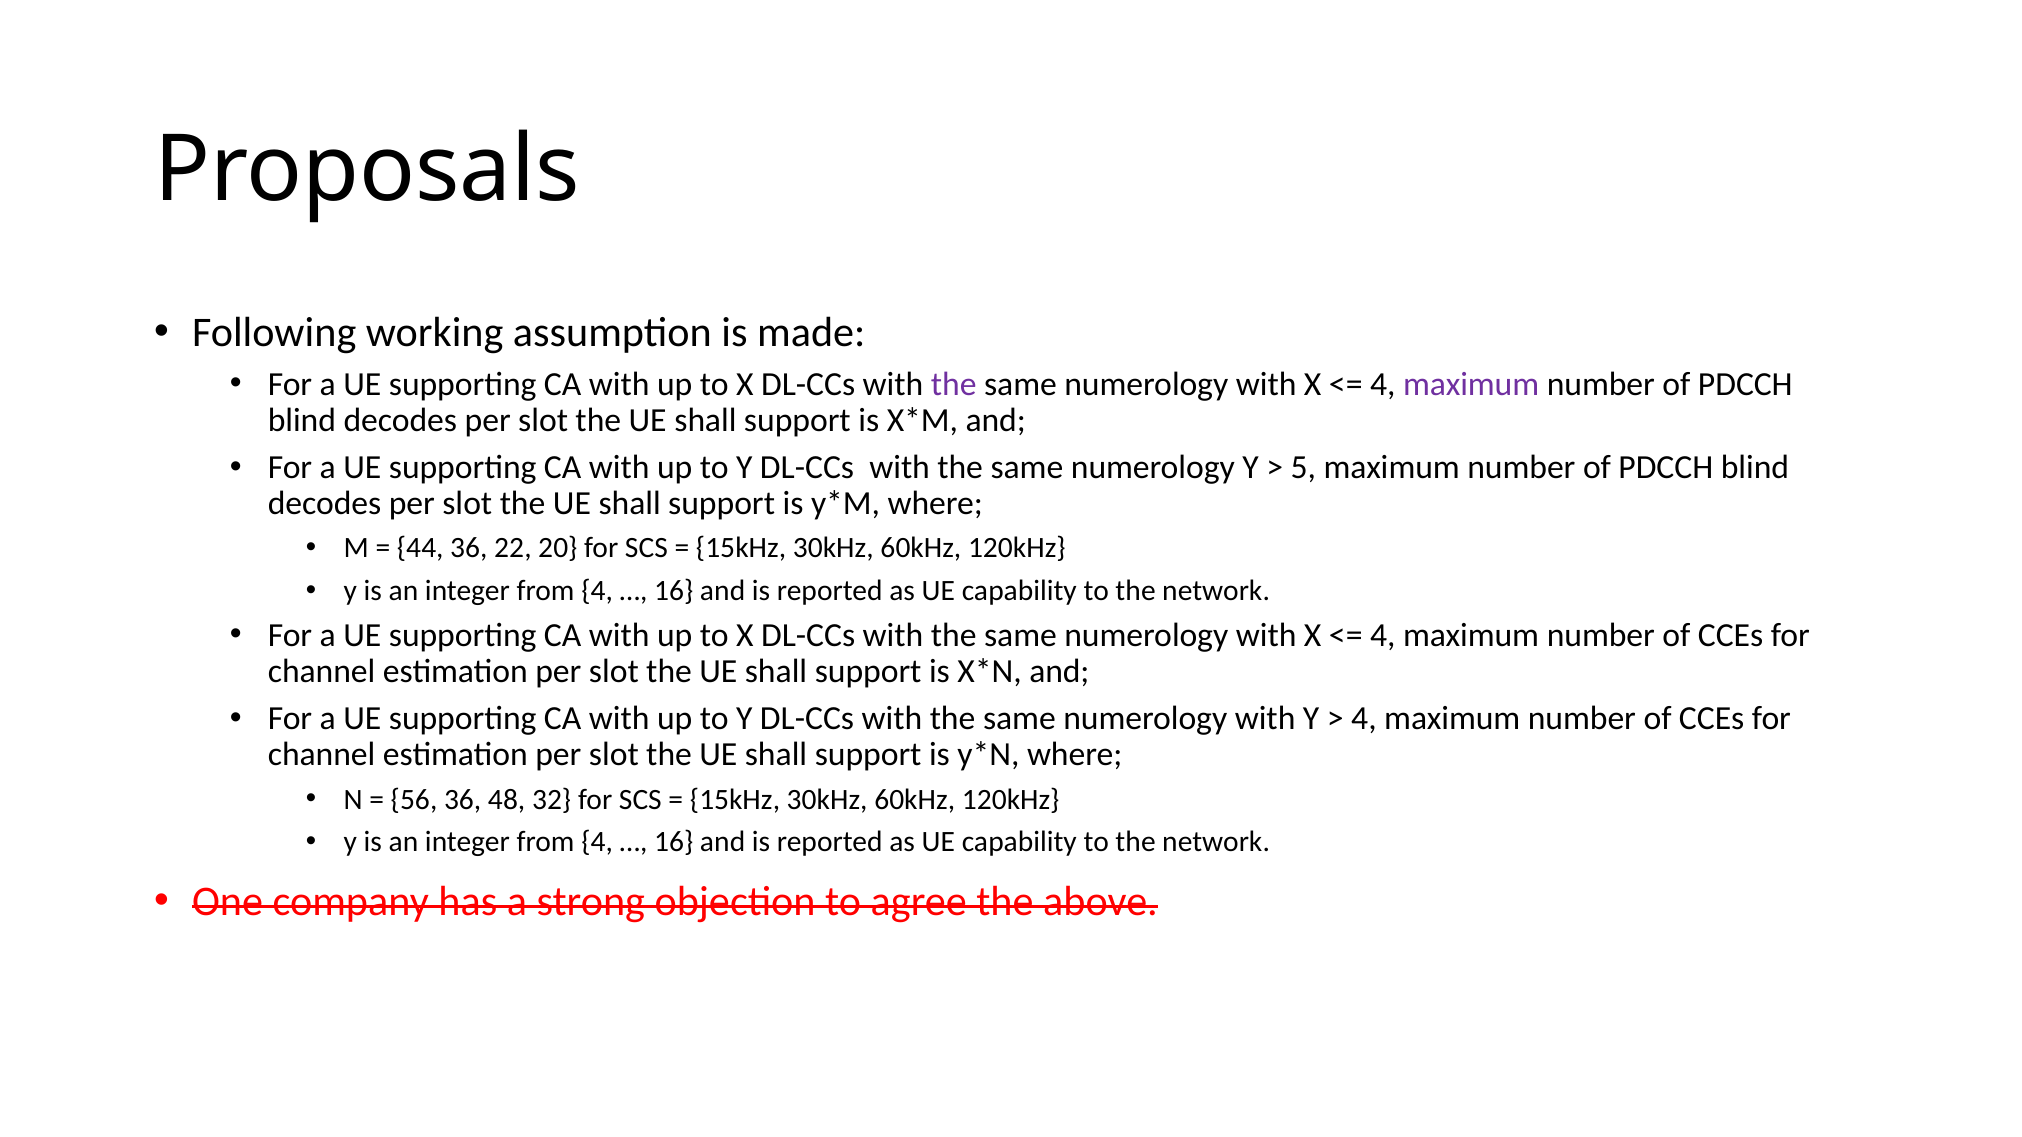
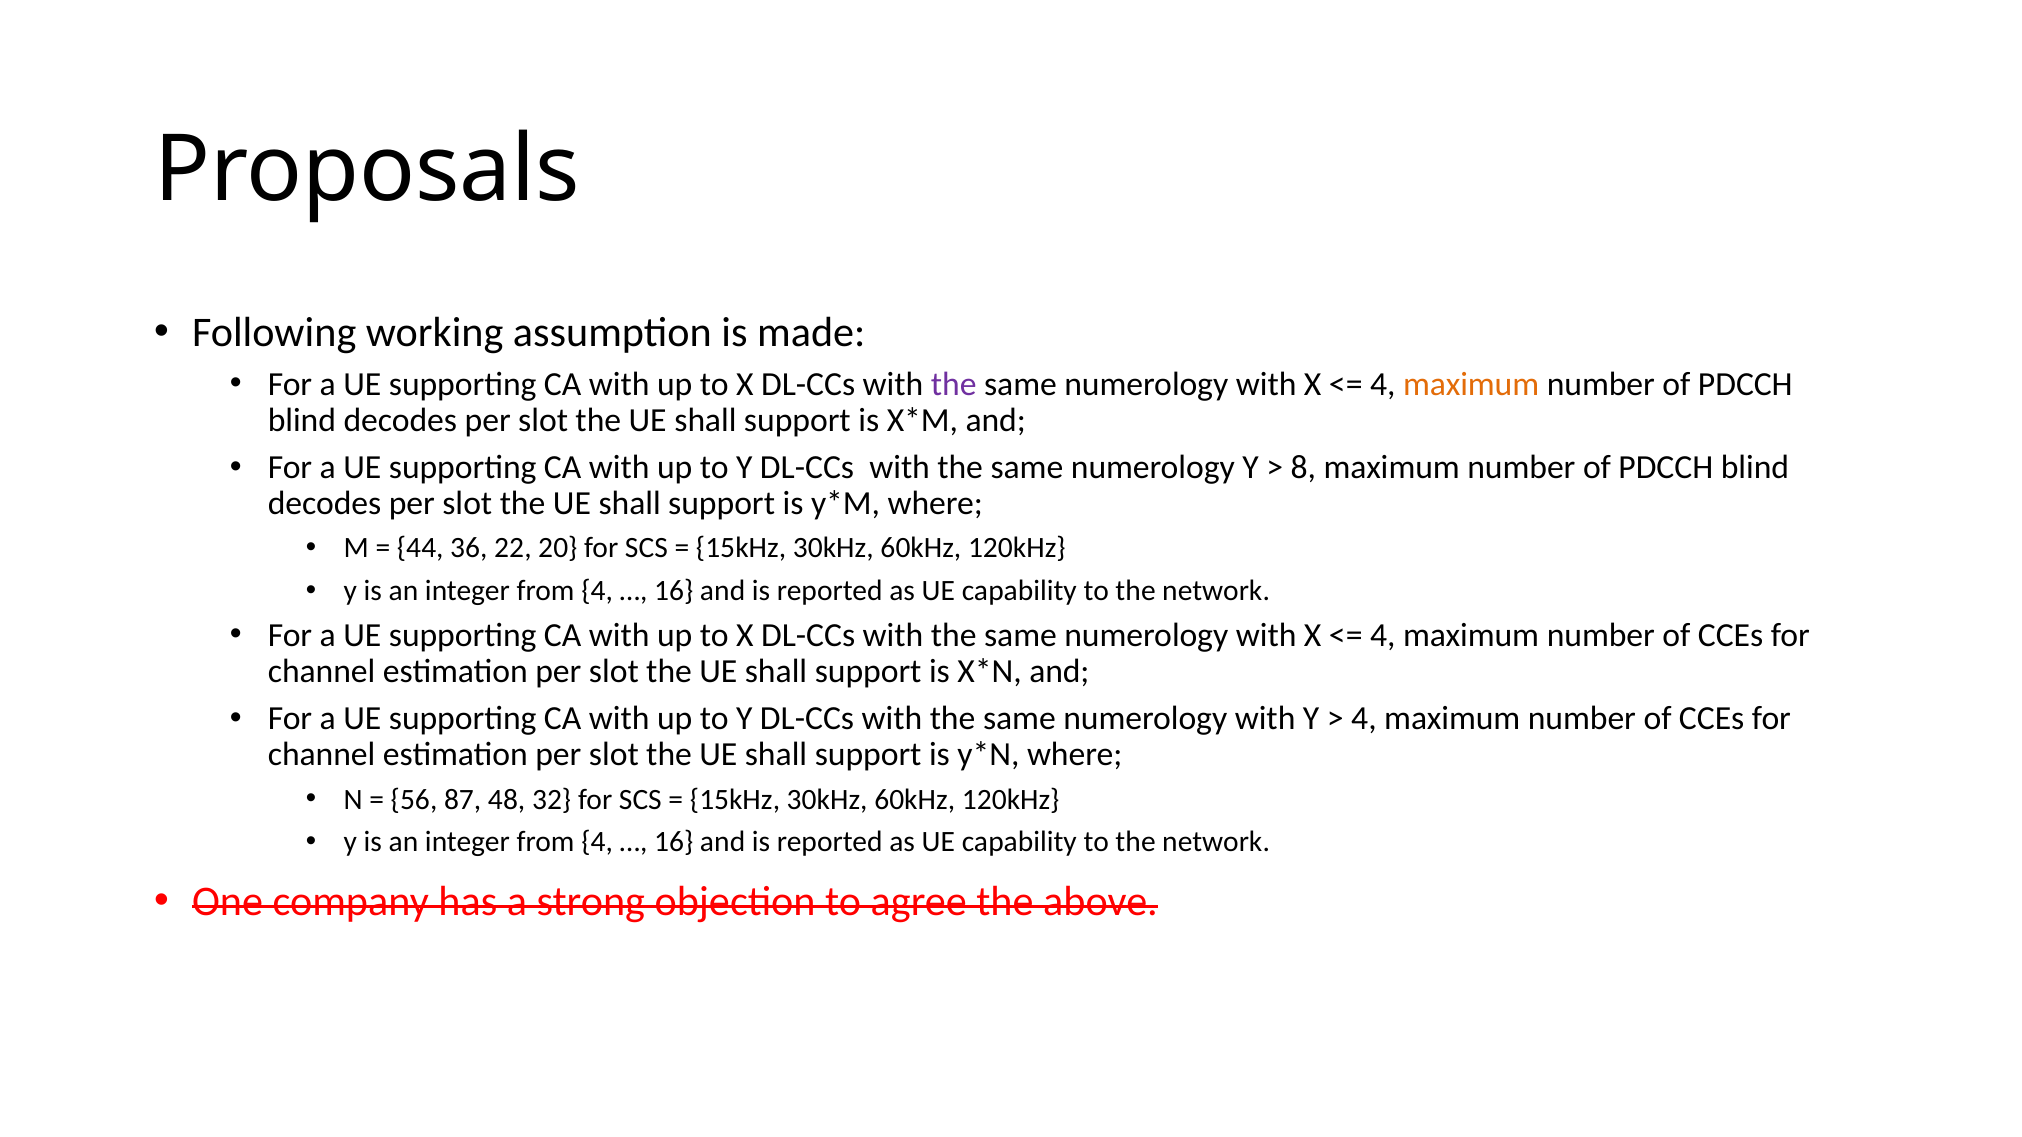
maximum at (1471, 384) colour: purple -> orange
5: 5 -> 8
56 36: 36 -> 87
